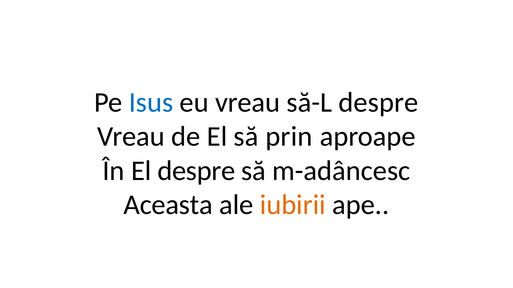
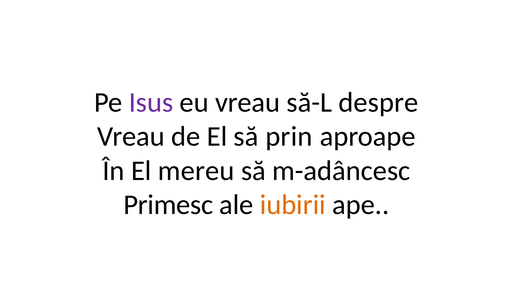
Isus colour: blue -> purple
El despre: despre -> mereu
Aceasta: Aceasta -> Primesc
